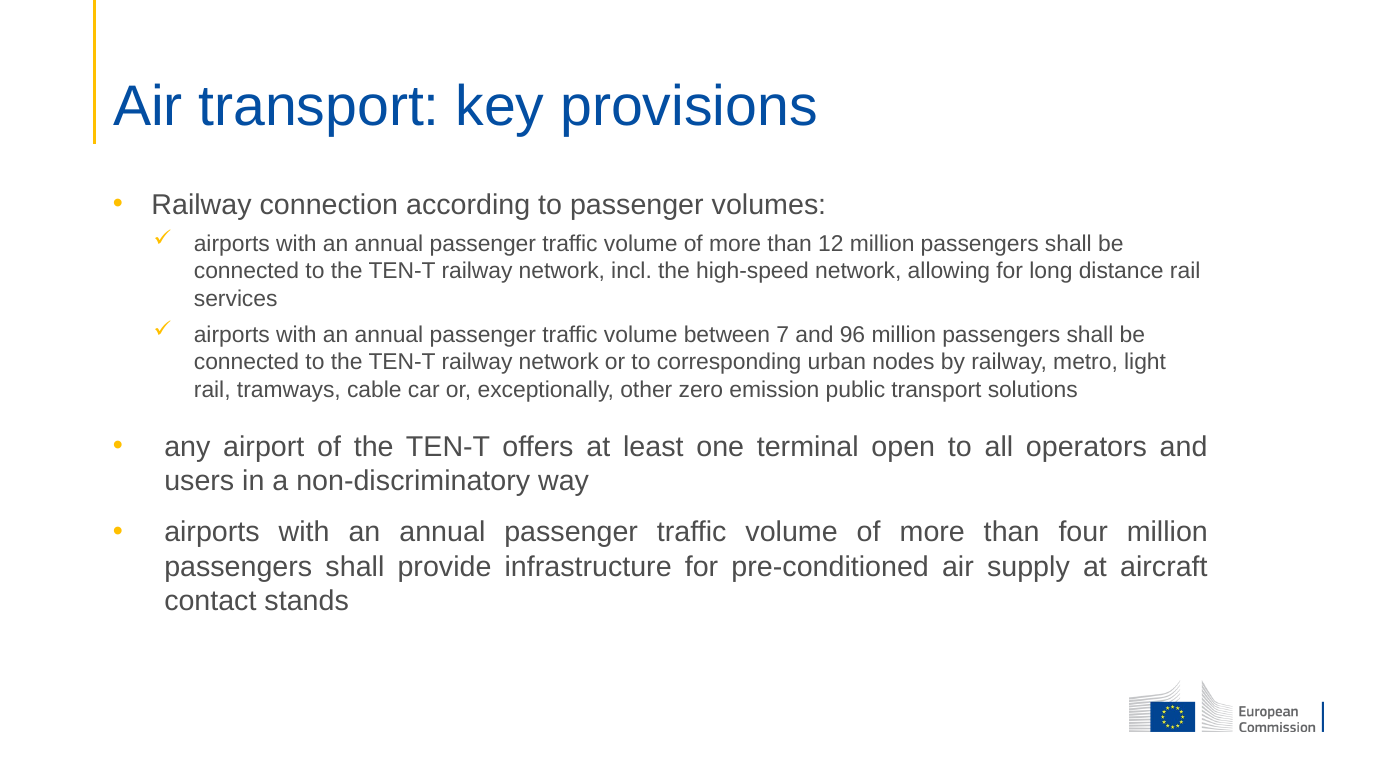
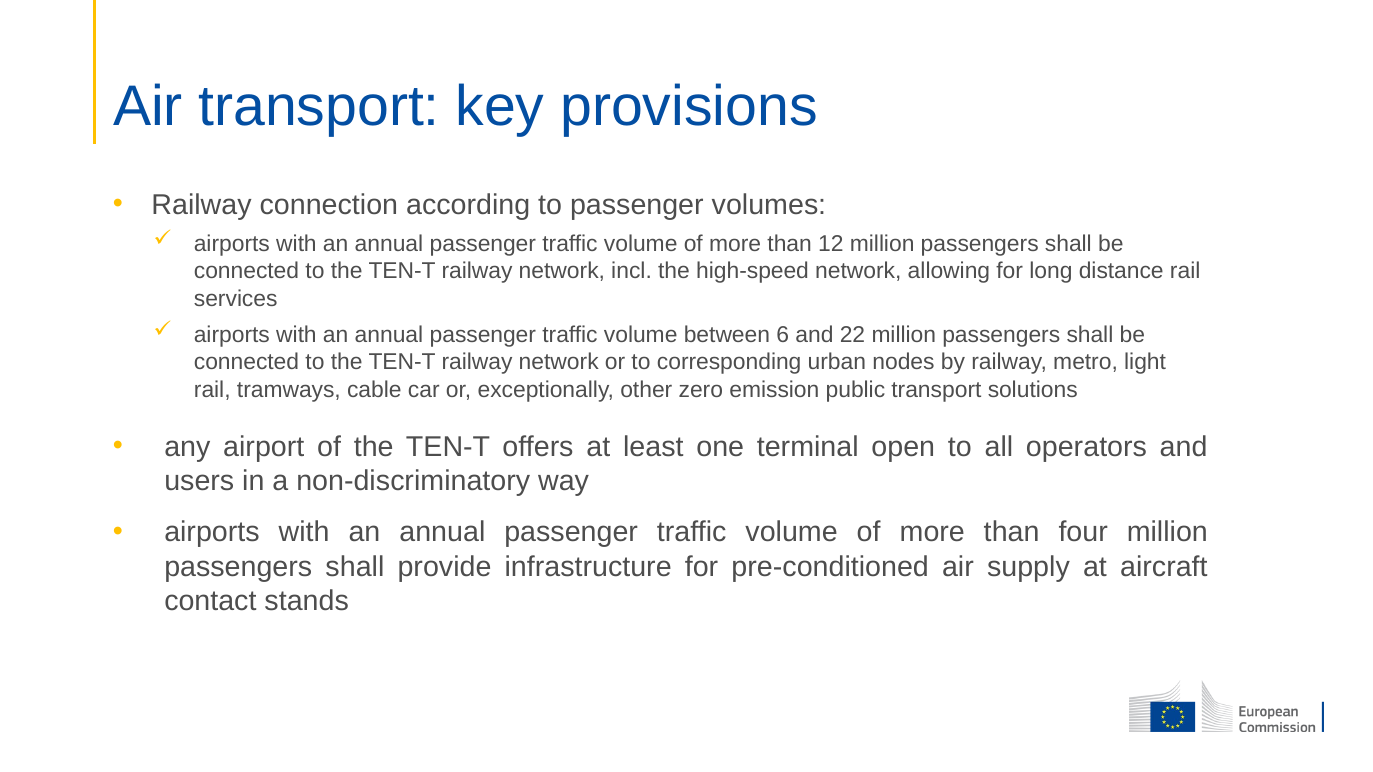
7: 7 -> 6
96: 96 -> 22
